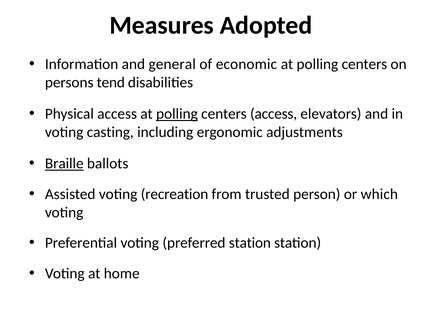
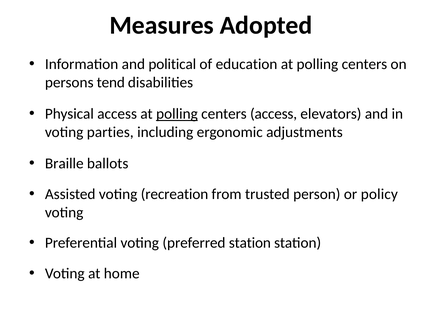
general: general -> political
economic: economic -> education
casting: casting -> parties
Braille underline: present -> none
which: which -> policy
